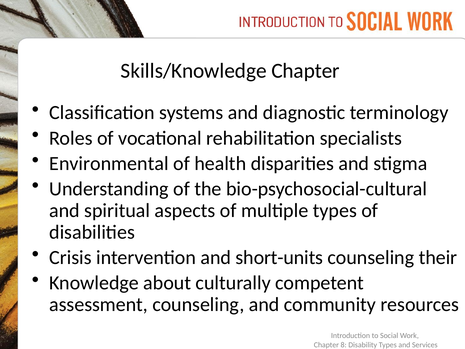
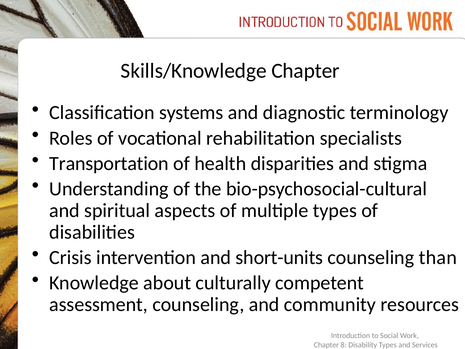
Environmental: Environmental -> Transportation
their: their -> than
